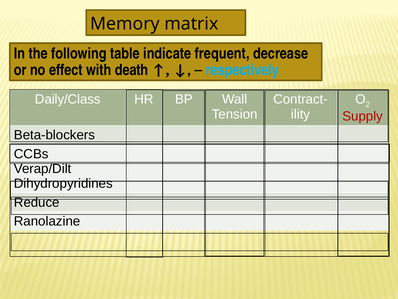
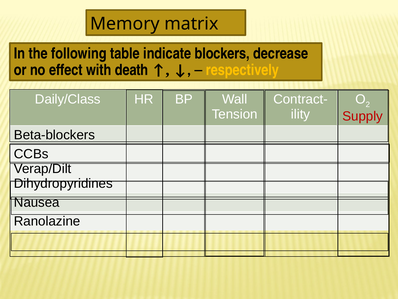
frequent: frequent -> blockers
respectively colour: light blue -> yellow
Reduce: Reduce -> Nausea
